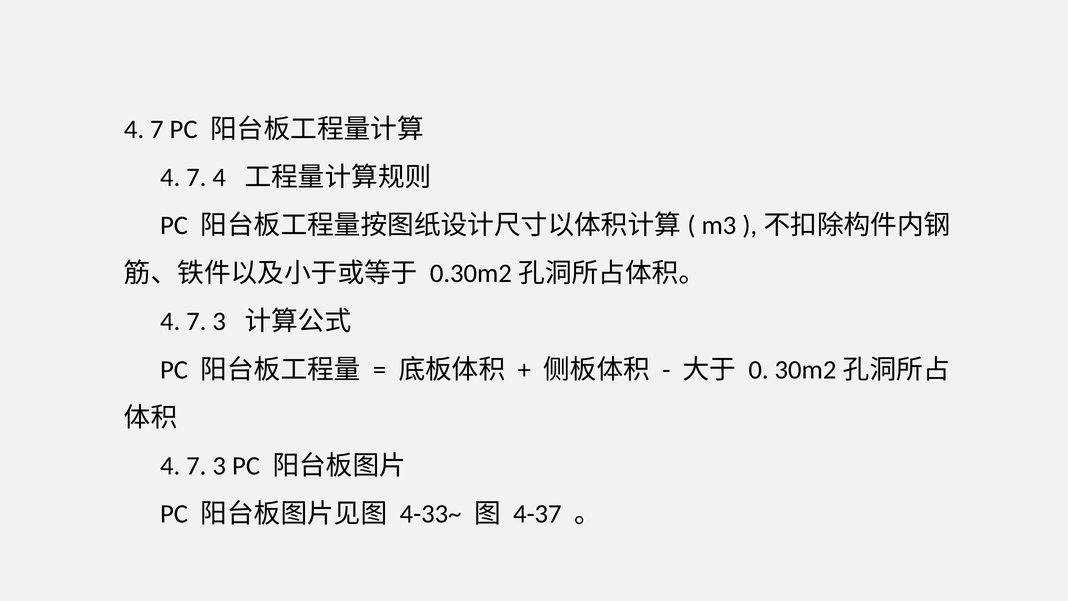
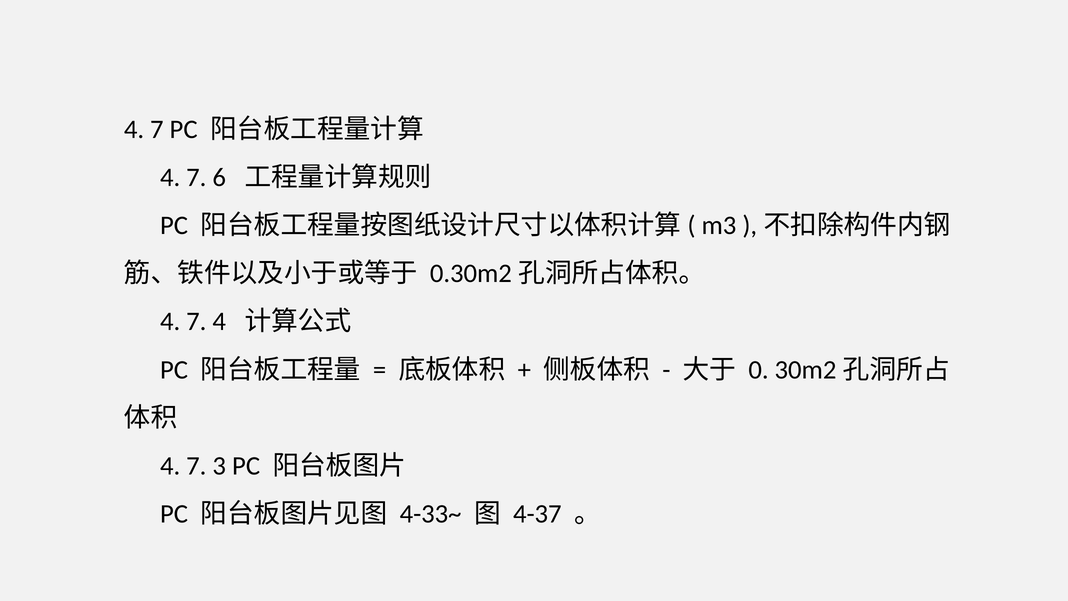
7 4: 4 -> 6
3 at (219, 322): 3 -> 4
